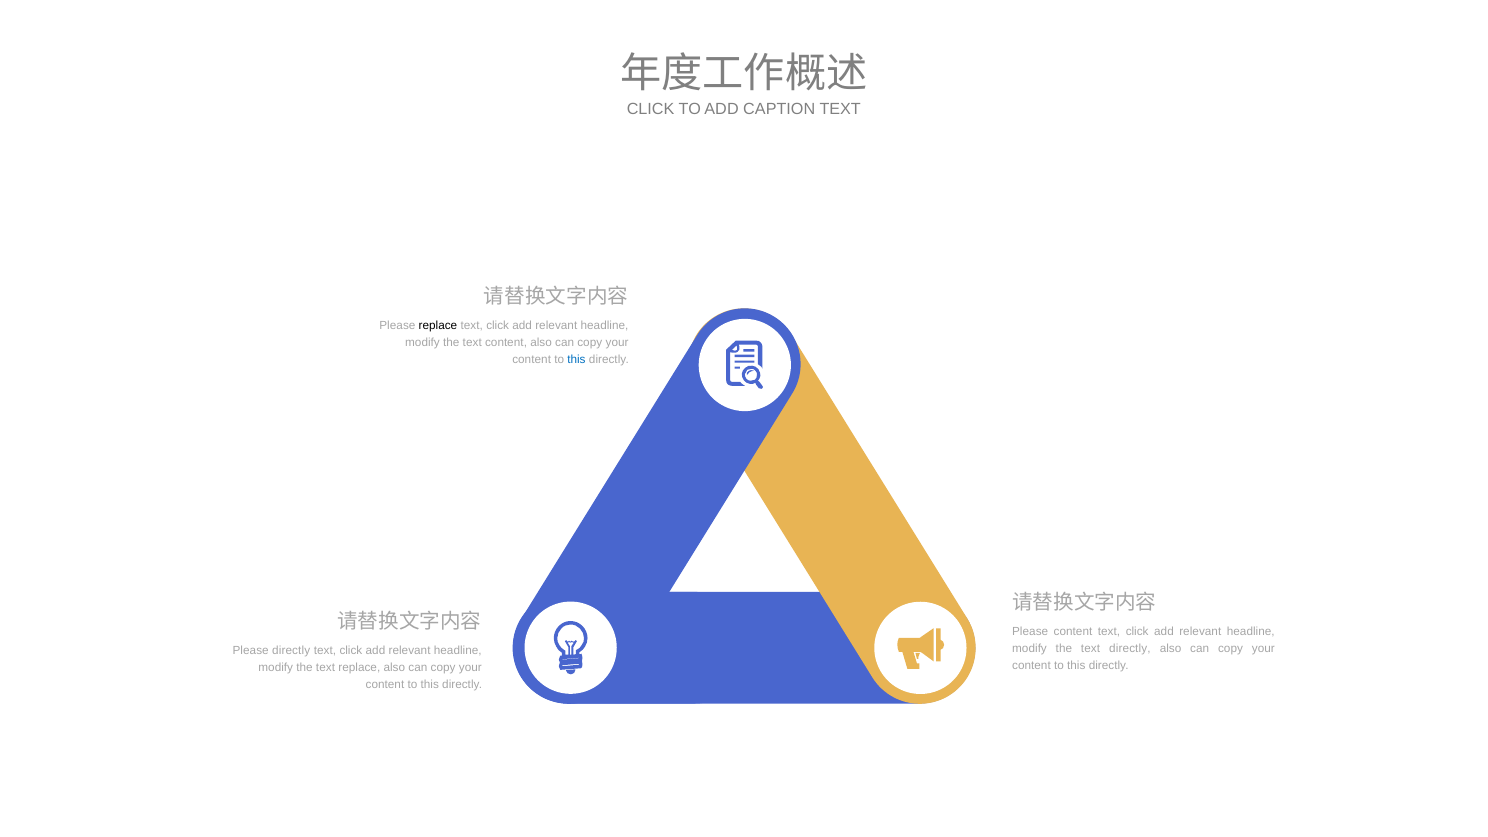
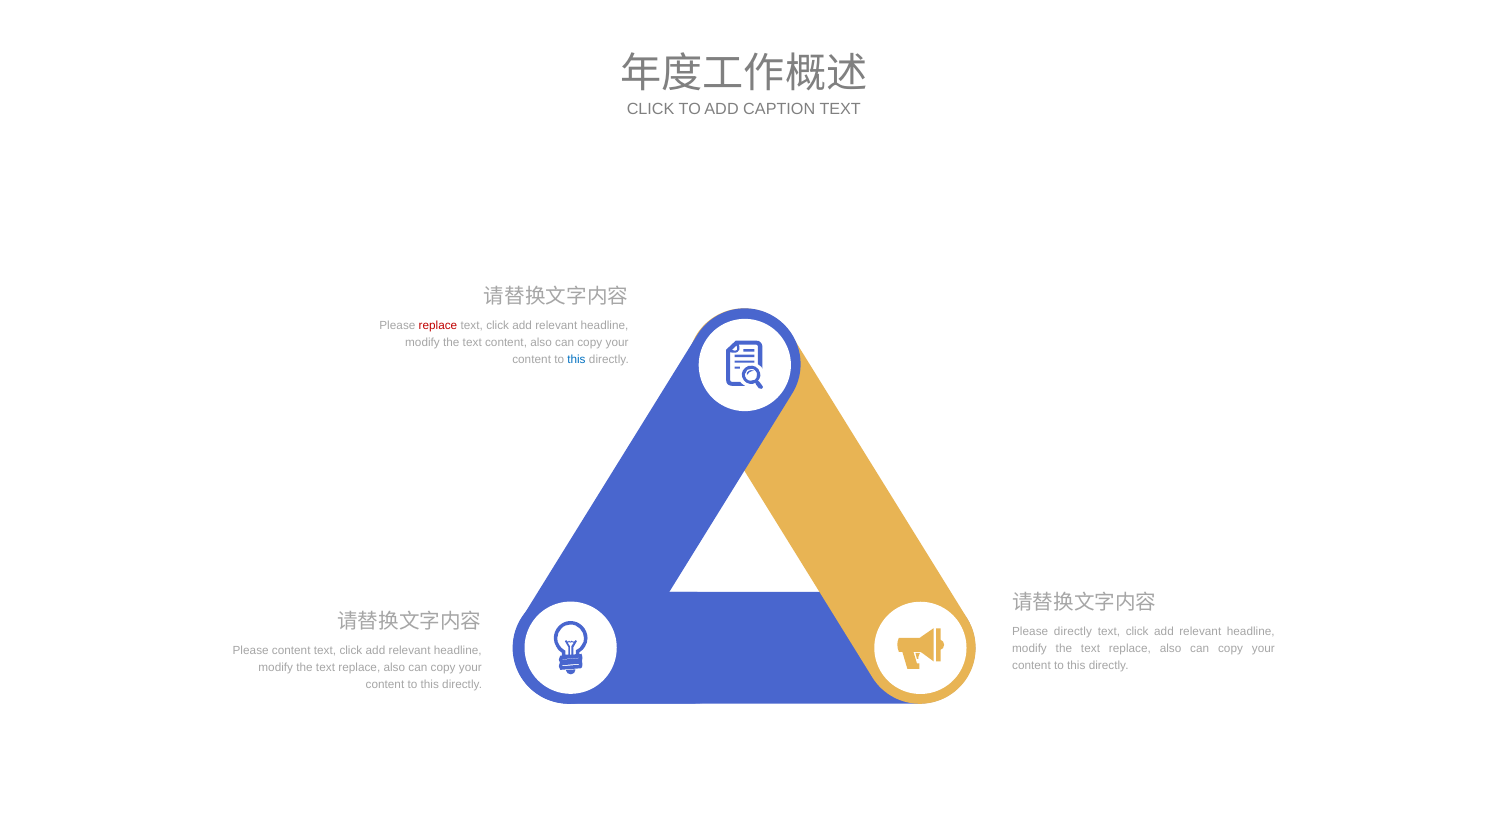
replace at (438, 326) colour: black -> red
Please content: content -> directly
directly at (1130, 648): directly -> replace
Please directly: directly -> content
